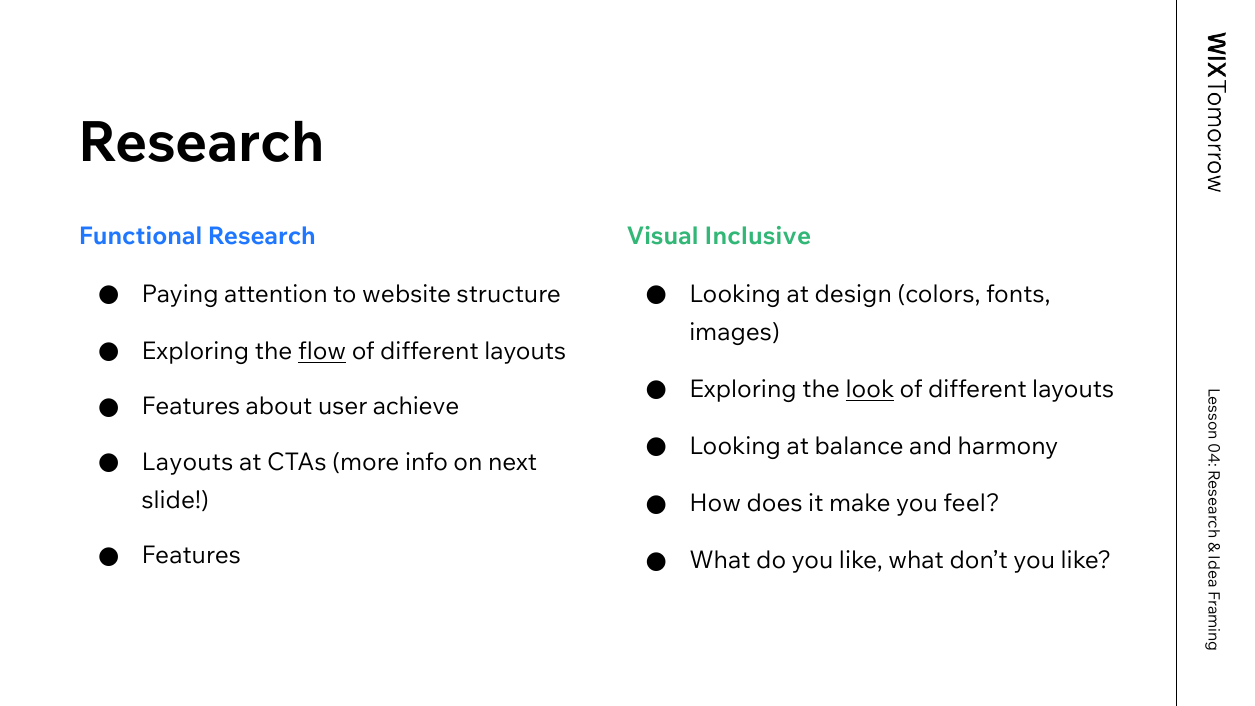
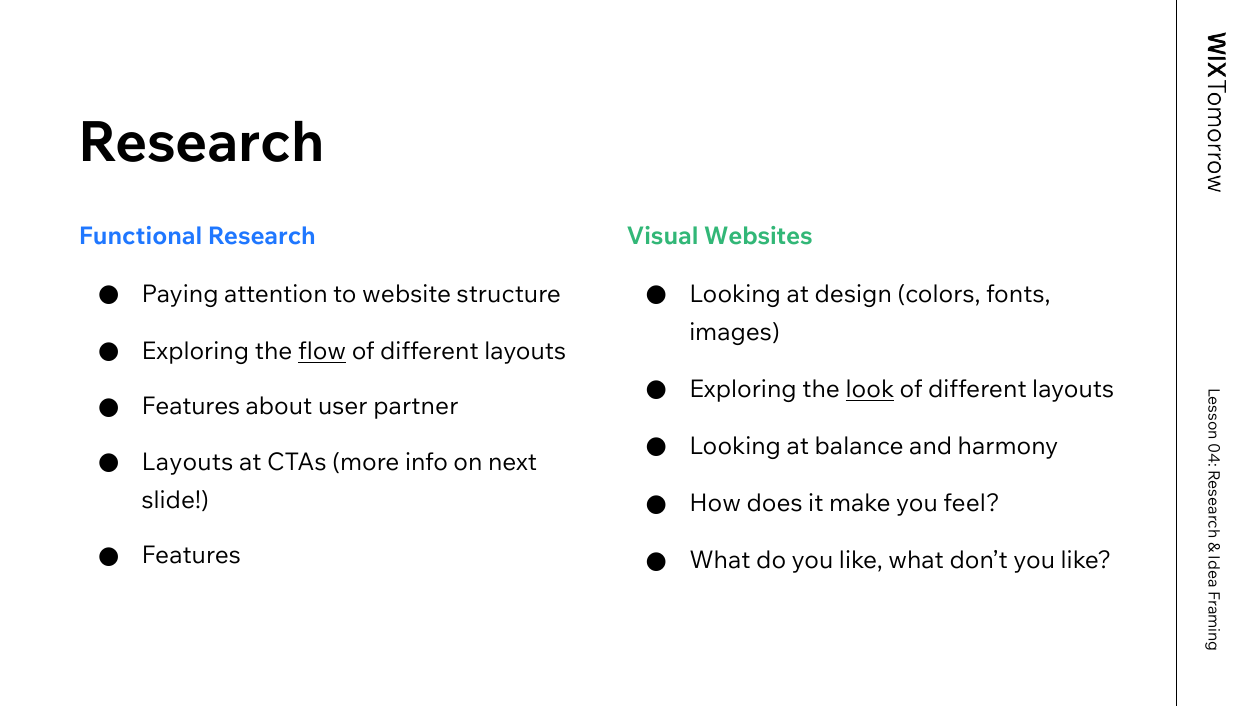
Inclusive: Inclusive -> Websites
achieve: achieve -> partner
